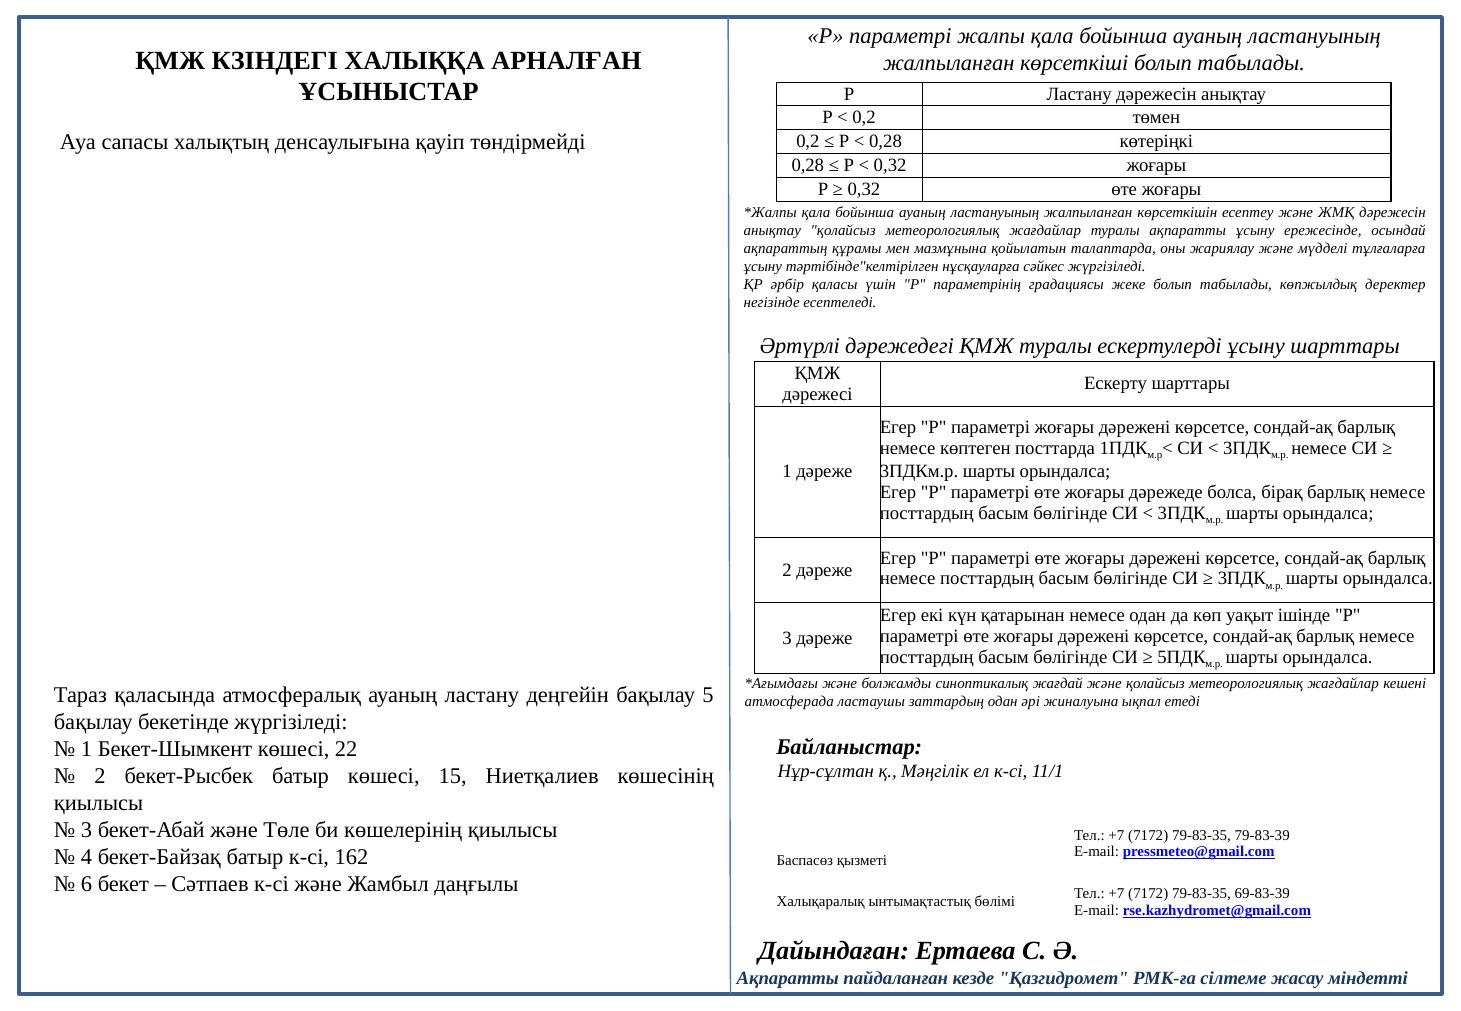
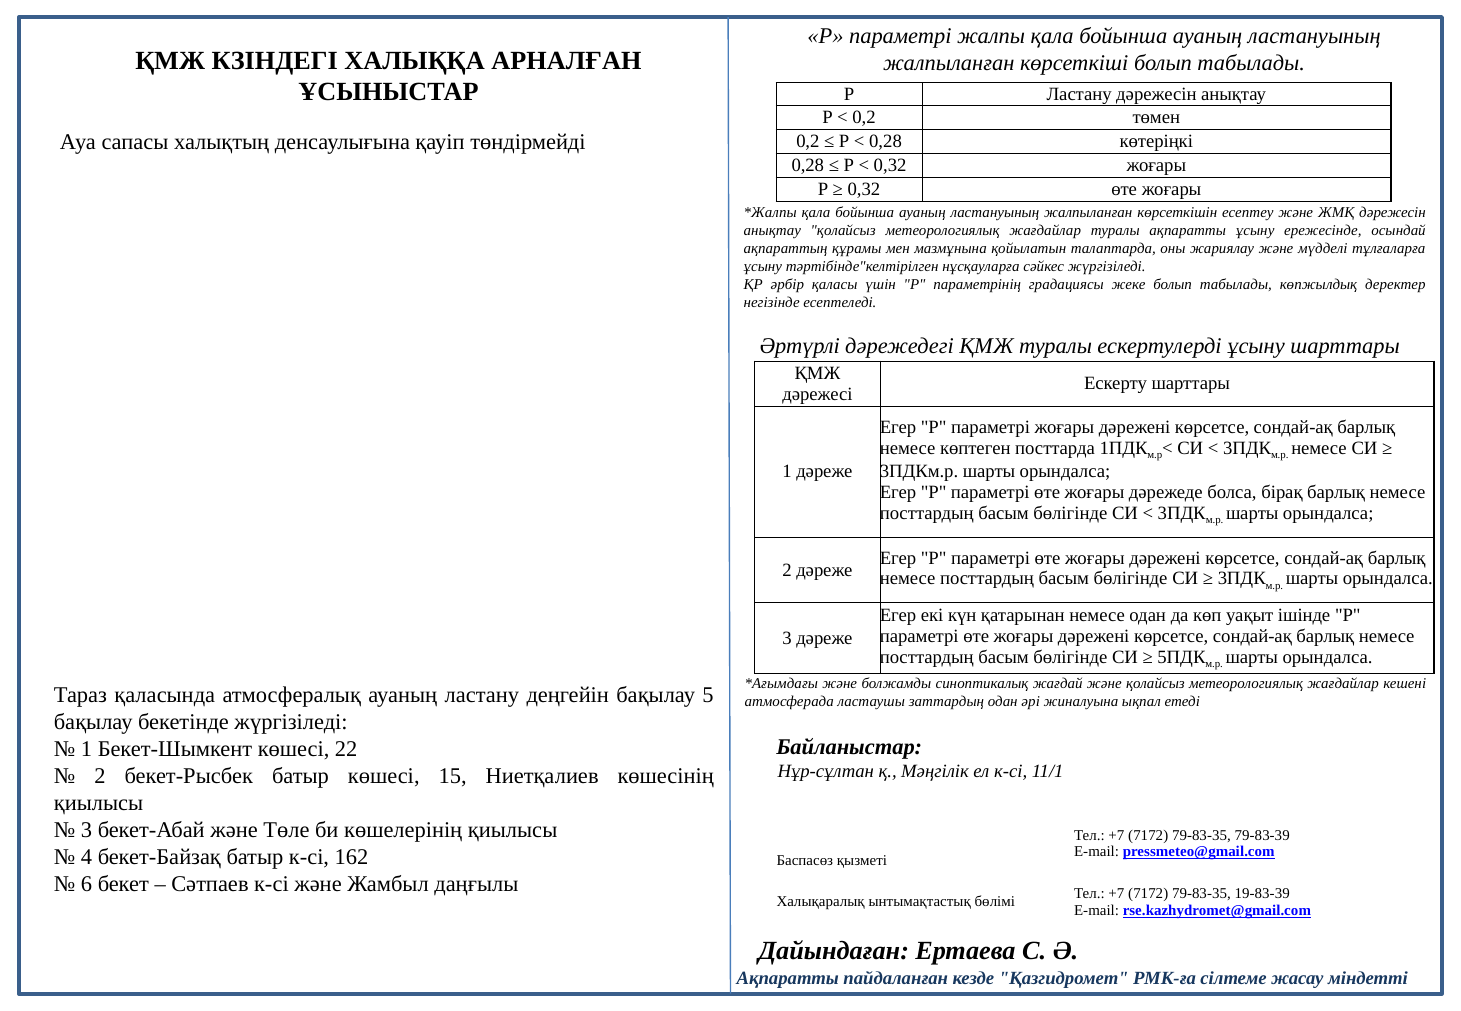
69-83-39: 69-83-39 -> 19-83-39
